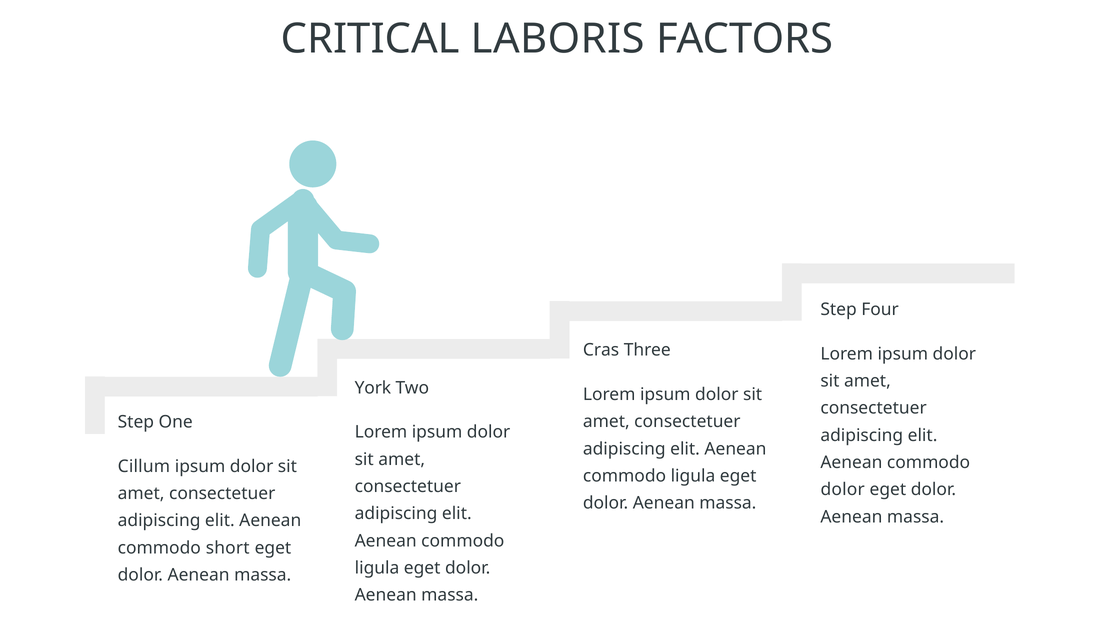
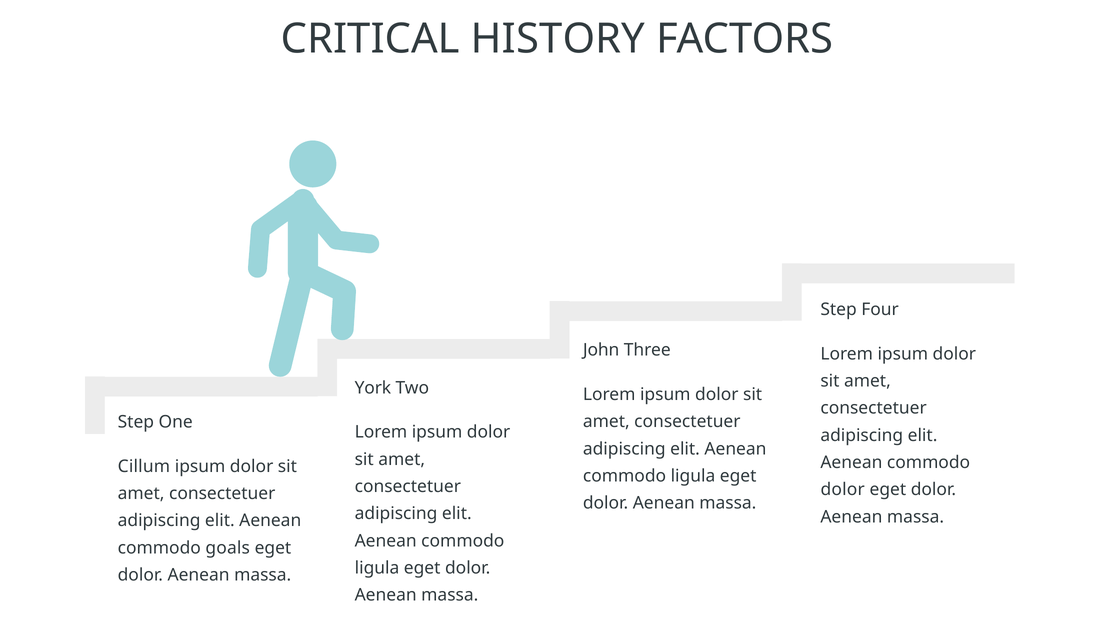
LABORIS: LABORIS -> HISTORY
Cras: Cras -> John
short: short -> goals
